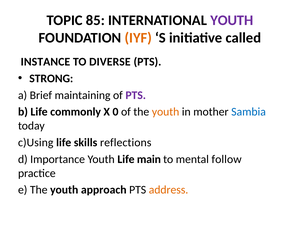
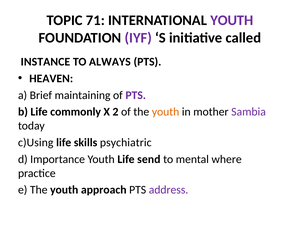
85: 85 -> 71
IYF colour: orange -> purple
DIVERSE: DIVERSE -> ALWAYS
STRONG: STRONG -> HEAVEN
0: 0 -> 2
Sambia colour: blue -> purple
reflections: reflections -> psychiatric
main: main -> send
follow: follow -> where
address colour: orange -> purple
